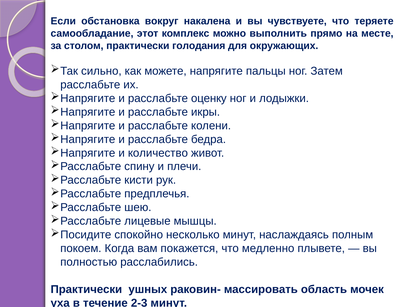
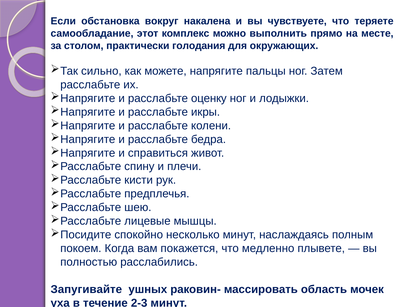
количество: количество -> справиться
Практически at (86, 289): Практически -> Запугивайте
